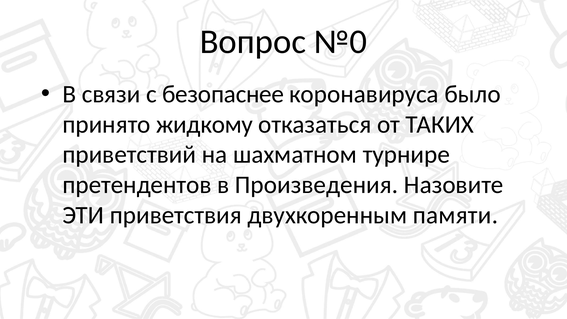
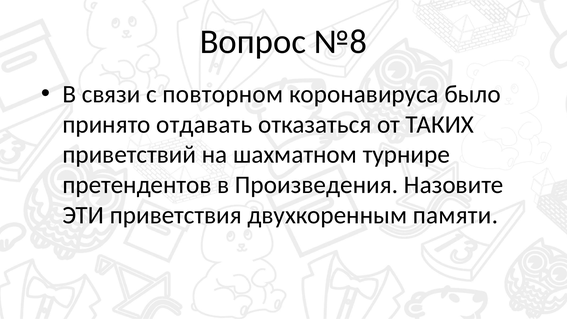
№0: №0 -> №8
безопаснее: безопаснее -> повторном
жидкому: жидкому -> отдавать
